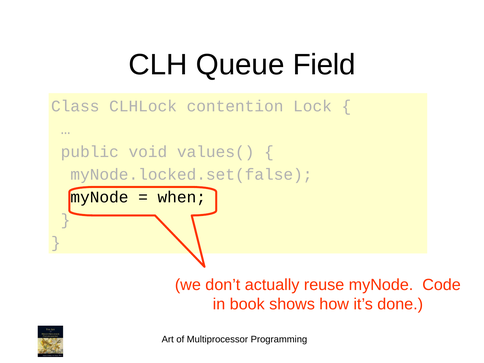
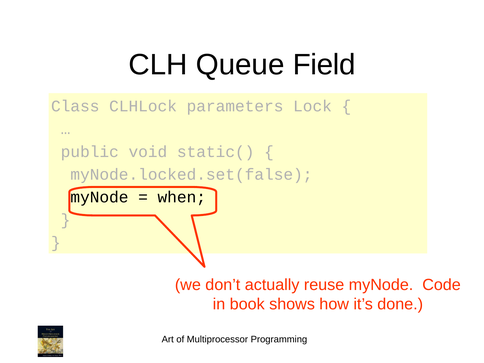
contention: contention -> parameters
values(: values( -> static(
